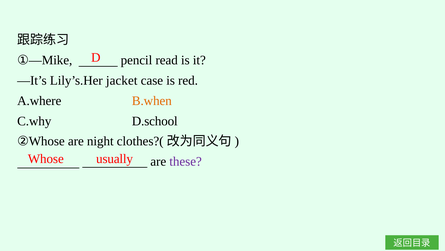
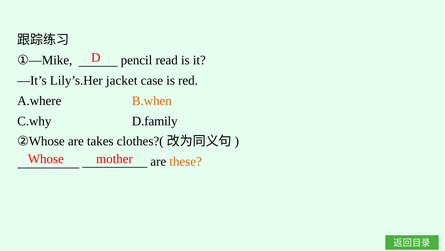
D.school: D.school -> D.family
night: night -> takes
usually: usually -> mother
these colour: purple -> orange
